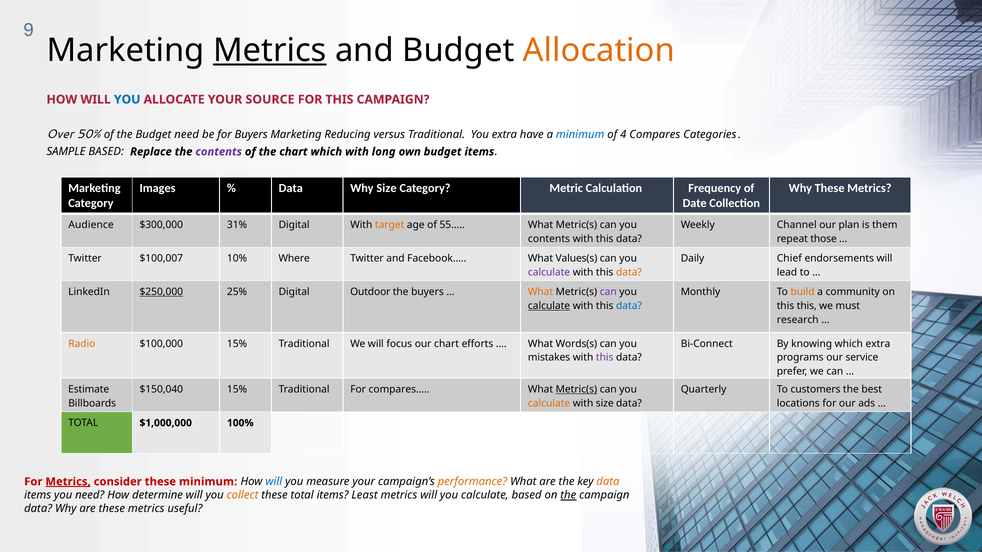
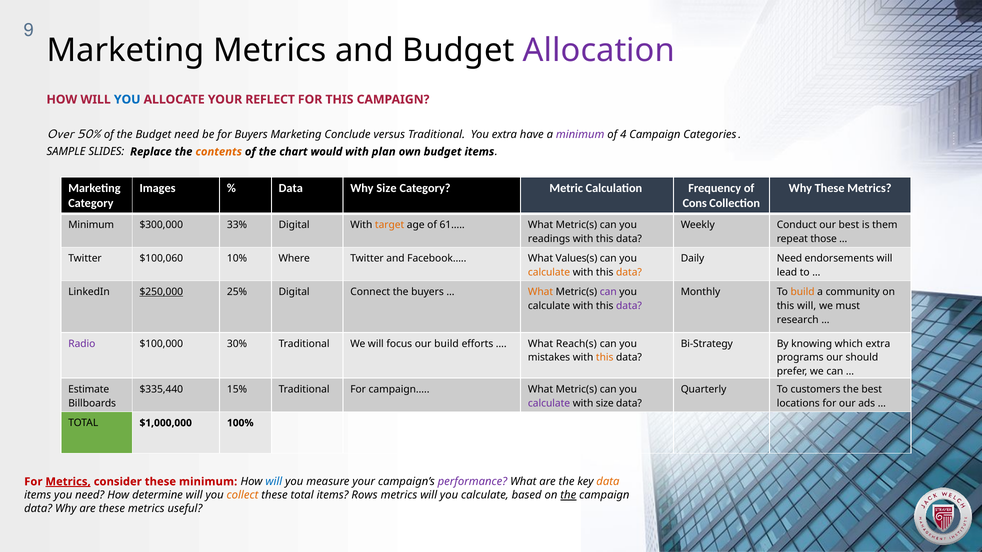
Metrics at (270, 51) underline: present -> none
Allocation colour: orange -> purple
SOURCE: SOURCE -> REFLECT
Reducing: Reducing -> Conclude
minimum at (580, 135) colour: blue -> purple
4 Compares: Compares -> Campaign
SAMPLE BASED: BASED -> SLIDES
contents at (219, 152) colour: purple -> orange
chart which: which -> would
long: long -> plan
Date: Date -> Cons
Audience at (91, 225): Audience -> Minimum
31%: 31% -> 33%
55…: 55… -> 61…
Channel: Channel -> Conduct
our plan: plan -> best
contents at (549, 239): contents -> readings
$100,007: $100,007 -> $100,060
Daily Chief: Chief -> Need
calculate at (549, 272) colour: purple -> orange
Outdoor: Outdoor -> Connect
calculate at (549, 306) underline: present -> none
data at (629, 306) colour: blue -> purple
this this: this -> will
Radio colour: orange -> purple
$100,000 15%: 15% -> 30%
our chart: chart -> build
Words(s: Words(s -> Reach(s
Bi-Connect: Bi-Connect -> Bi-Strategy
this at (605, 358) colour: purple -> orange
service: service -> should
$150,040: $150,040 -> $335,440
compares…: compares… -> campaign…
Metric(s at (576, 390) underline: present -> none
calculate at (549, 403) colour: orange -> purple
performance colour: orange -> purple
Least: Least -> Rows
